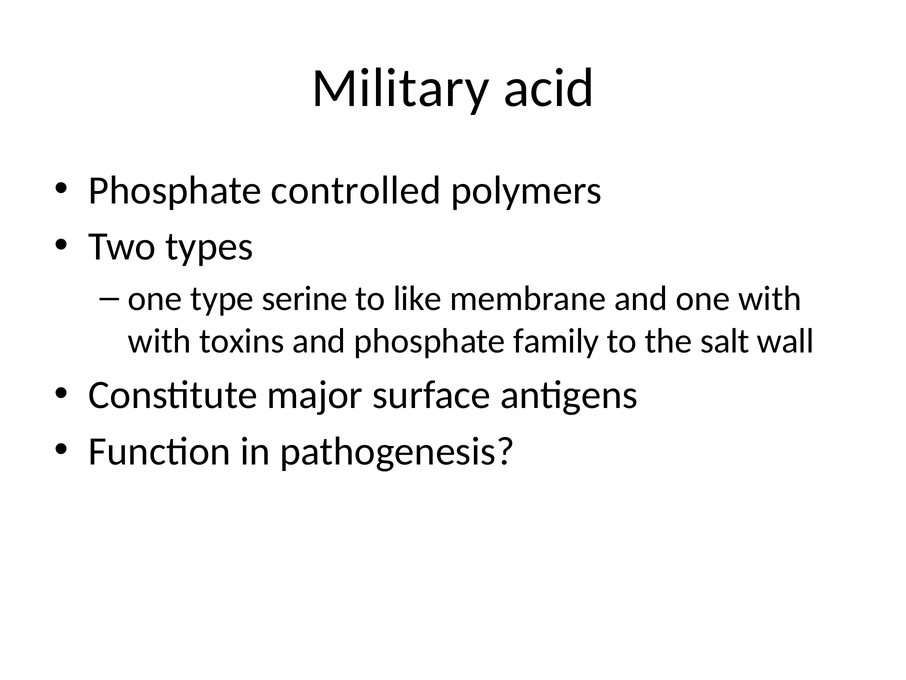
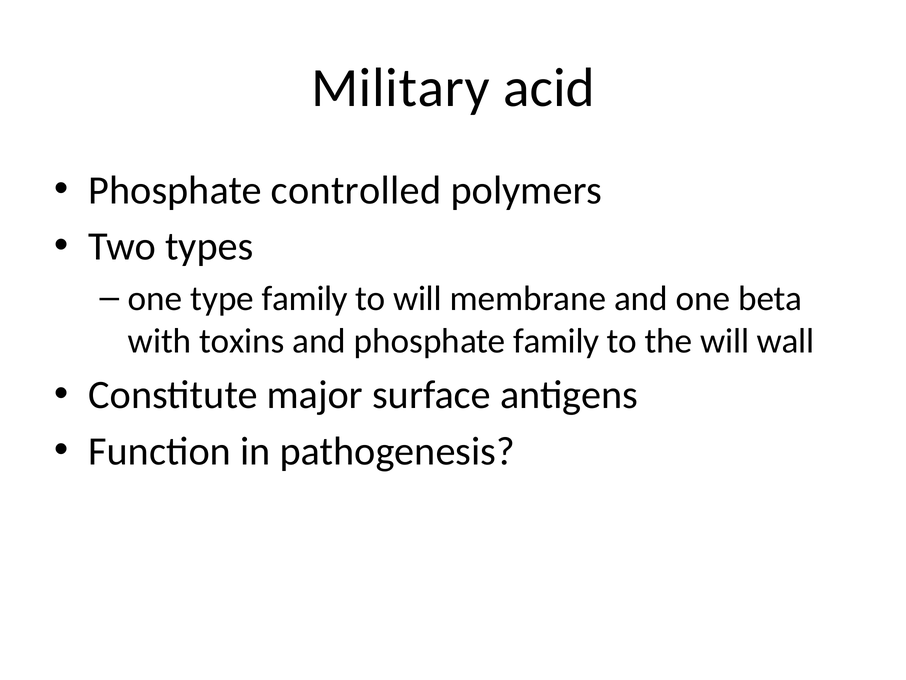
type serine: serine -> family
to like: like -> will
one with: with -> beta
the salt: salt -> will
